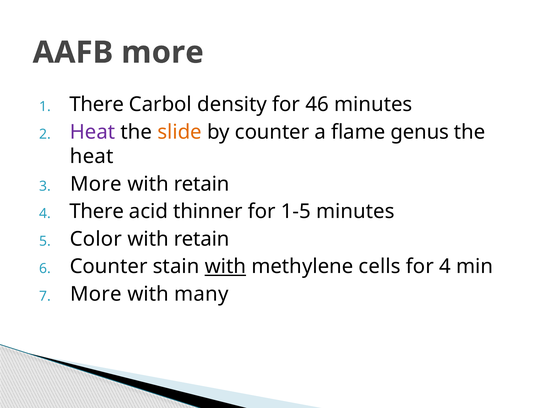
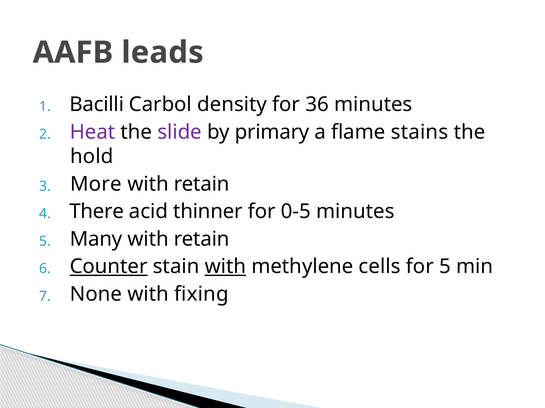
AAFB more: more -> leads
1 There: There -> Bacilli
46: 46 -> 36
slide colour: orange -> purple
by counter: counter -> primary
genus: genus -> stains
heat at (92, 157): heat -> hold
1-5: 1-5 -> 0-5
Color: Color -> Many
Counter at (109, 267) underline: none -> present
for 4: 4 -> 5
More at (96, 295): More -> None
many: many -> fixing
